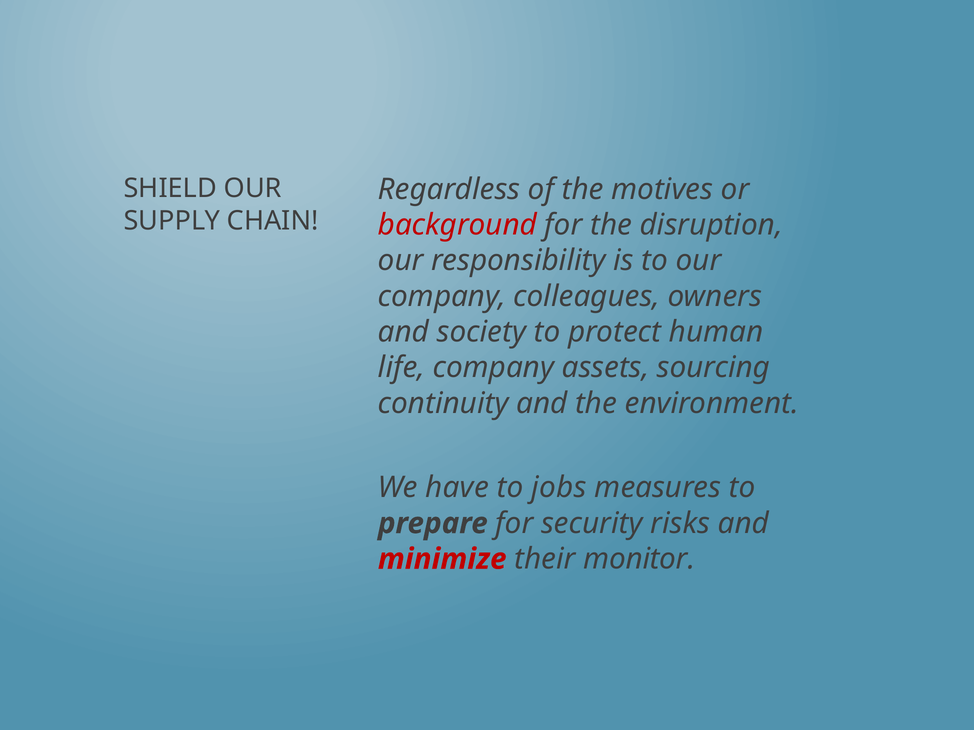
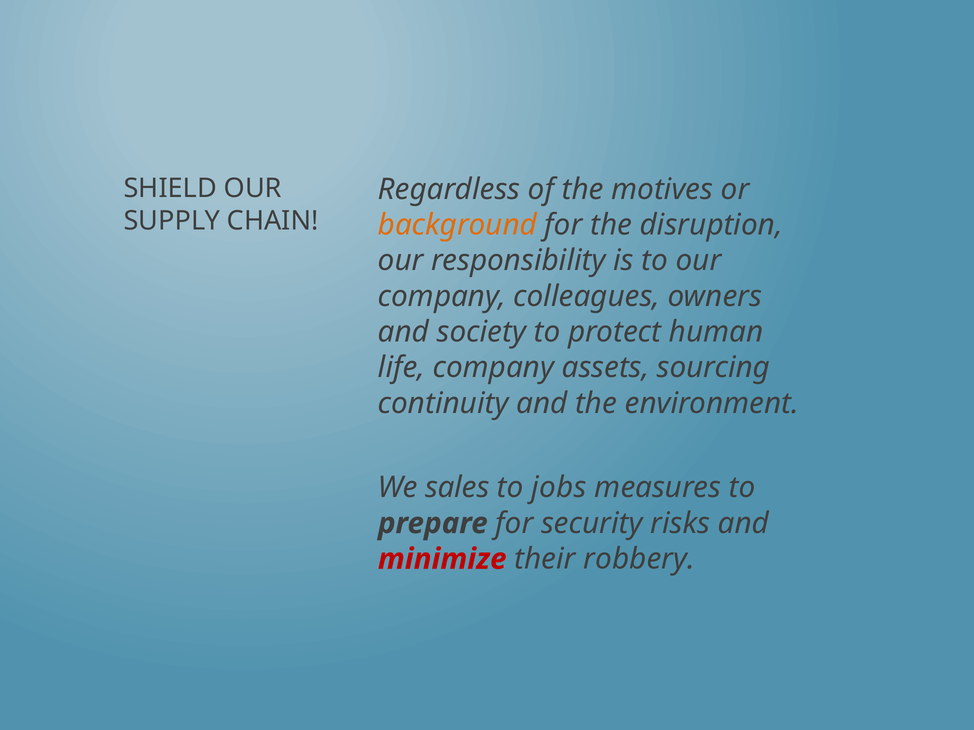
background colour: red -> orange
have: have -> sales
monitor: monitor -> robbery
